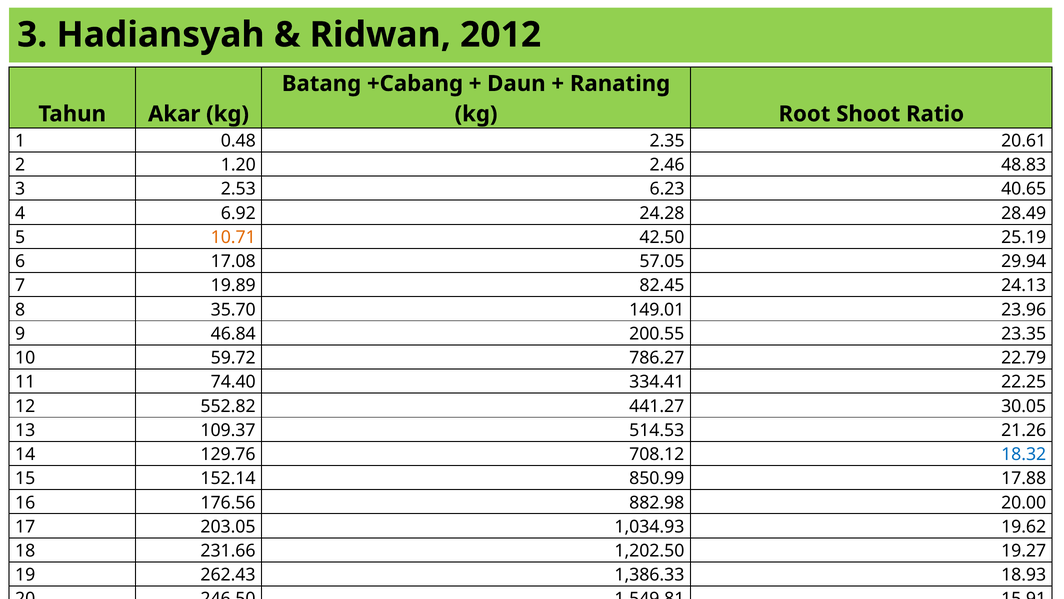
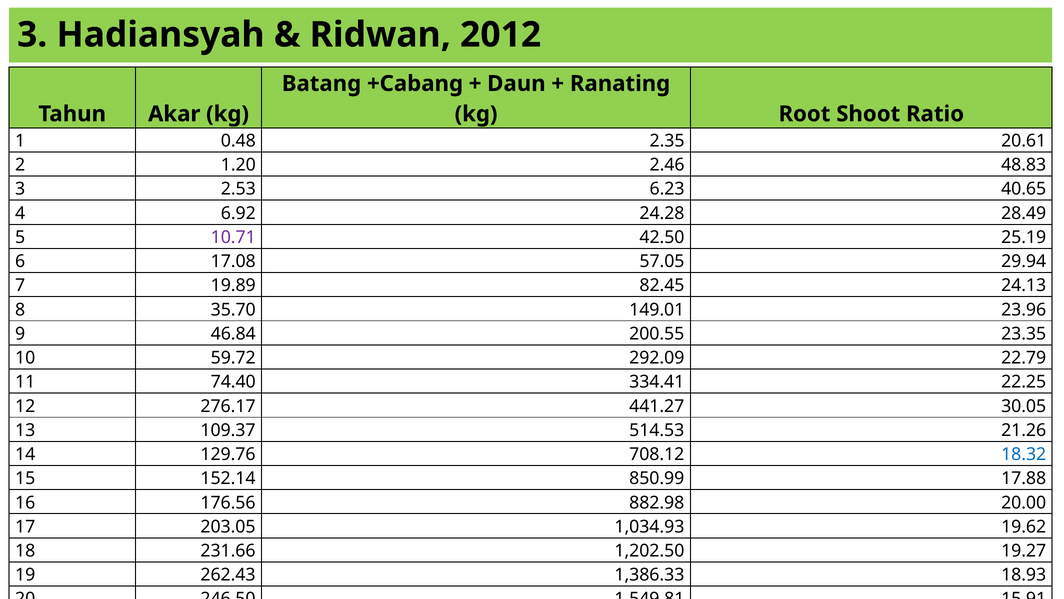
10.71 colour: orange -> purple
786.27: 786.27 -> 292.09
552.82: 552.82 -> 276.17
